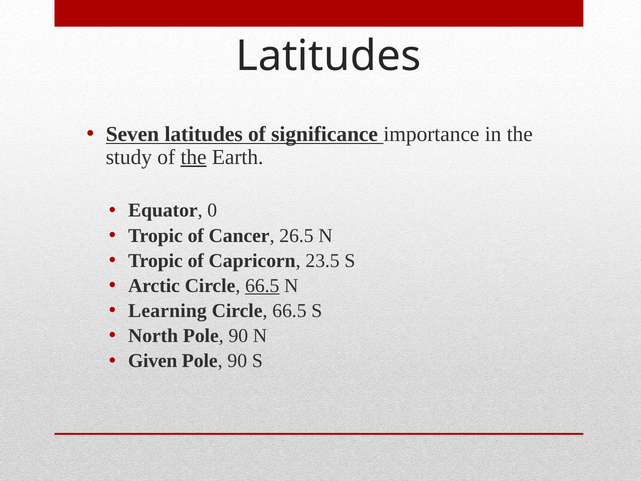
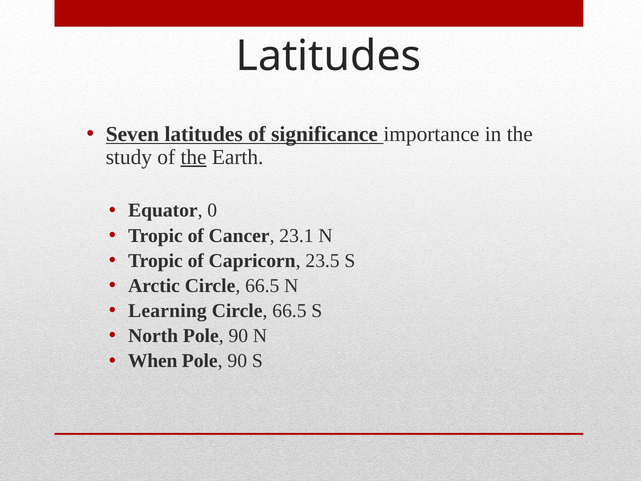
26.5: 26.5 -> 23.1
66.5 at (262, 285) underline: present -> none
Given: Given -> When
